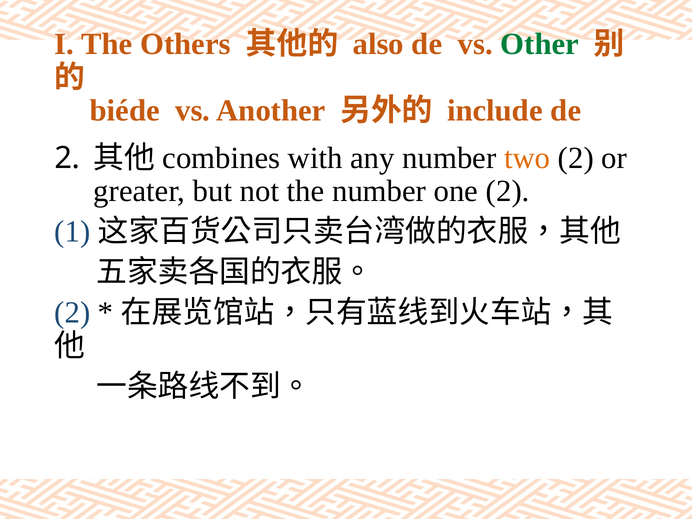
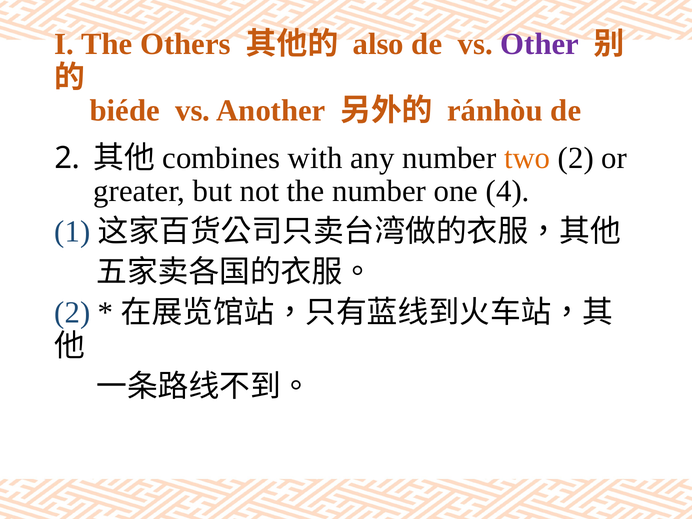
Other colour: green -> purple
include: include -> ránhòu
one 2: 2 -> 4
